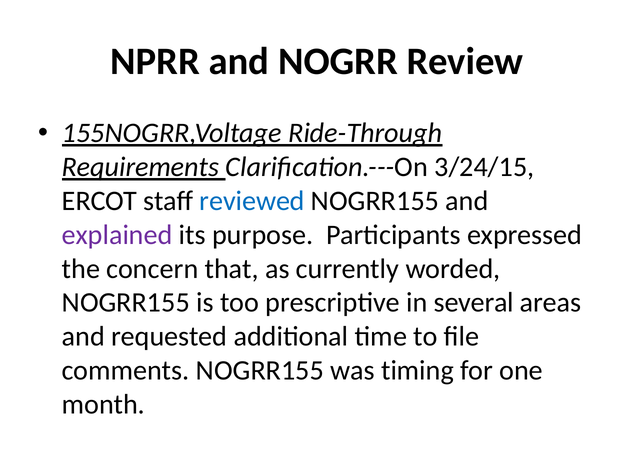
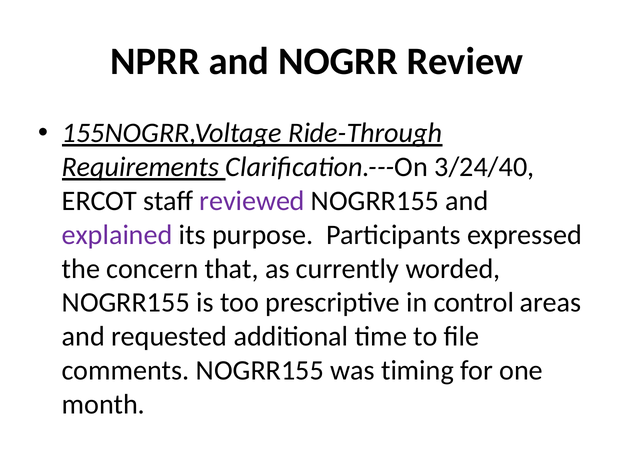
3/24/15: 3/24/15 -> 3/24/40
reviewed colour: blue -> purple
several: several -> control
